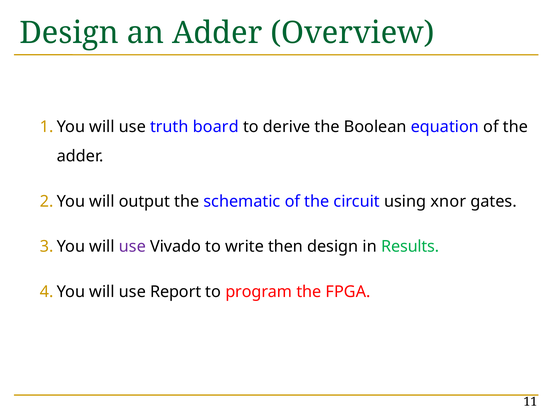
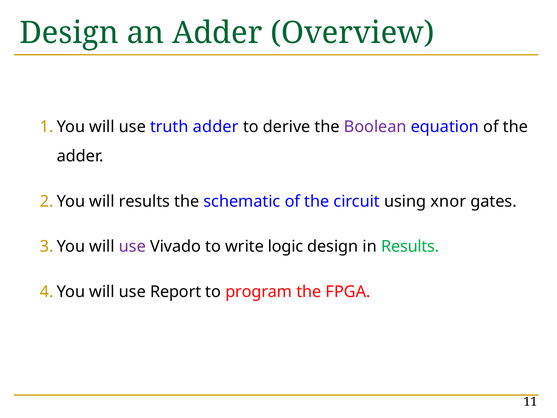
truth board: board -> adder
Boolean colour: black -> purple
will output: output -> results
then: then -> logic
